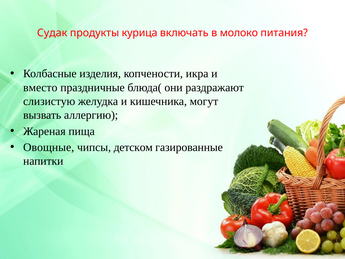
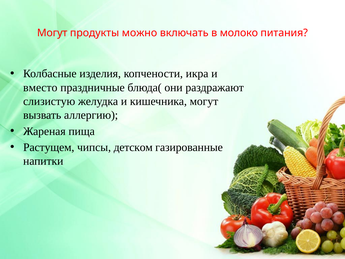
Судак at (52, 33): Судак -> Могут
курица: курица -> можно
Овощные: Овощные -> Растущем
